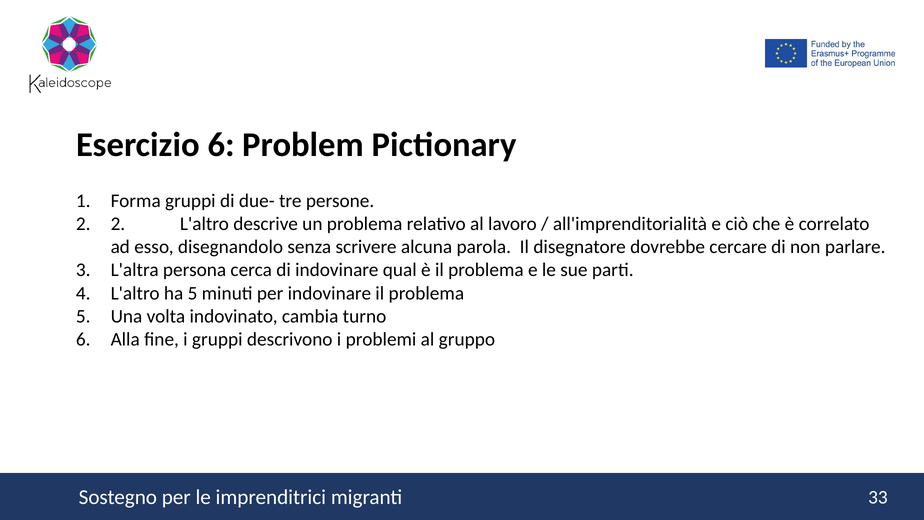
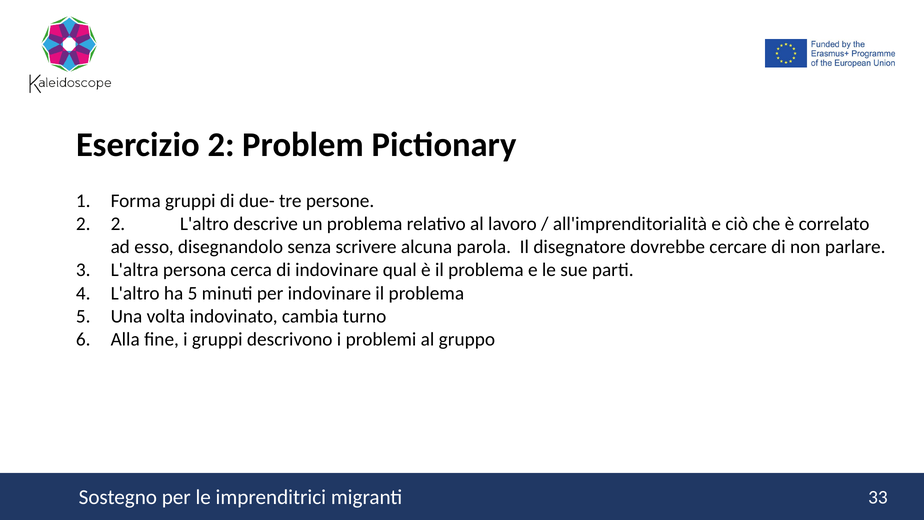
Esercizio 6: 6 -> 2
